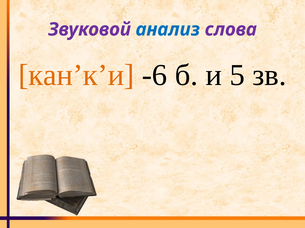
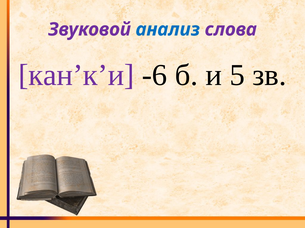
кан’к’и colour: orange -> purple
